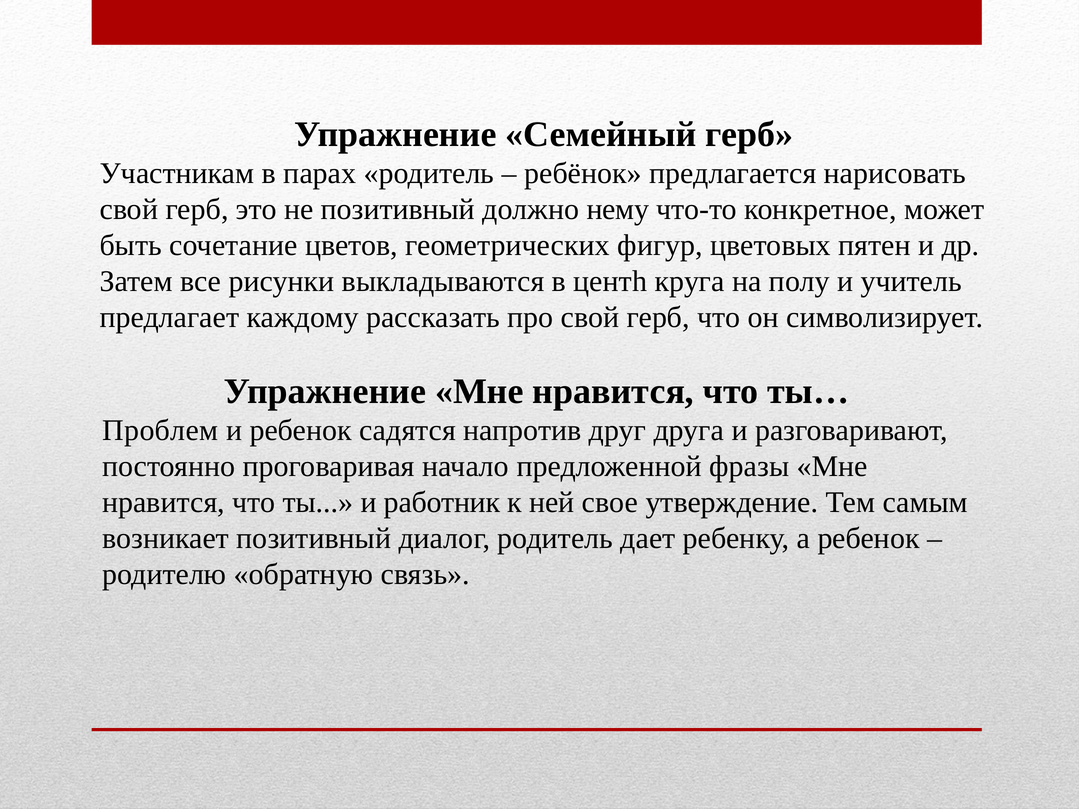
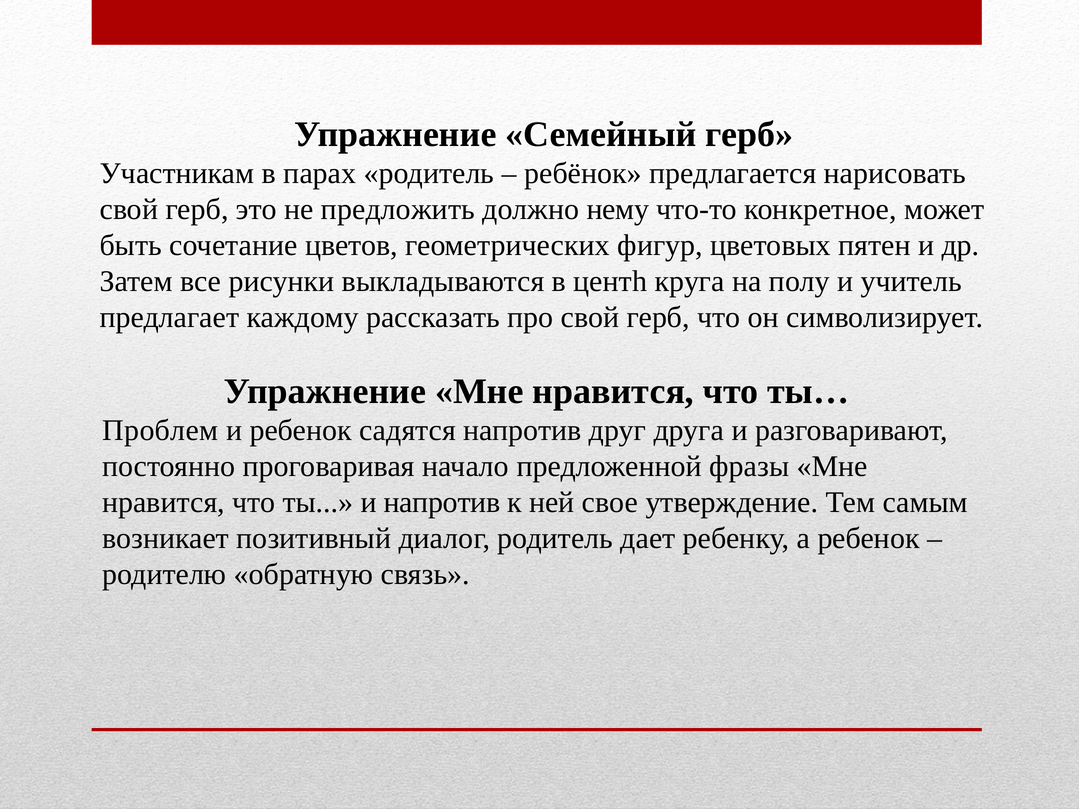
не позитивный: позитивный -> предложить
и работник: работник -> напротив
